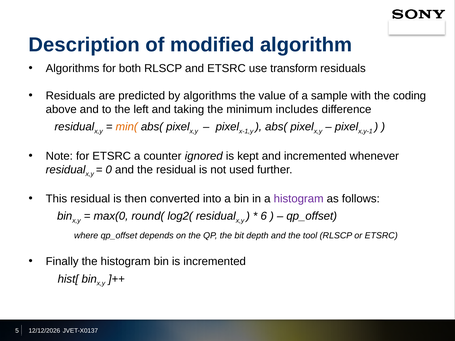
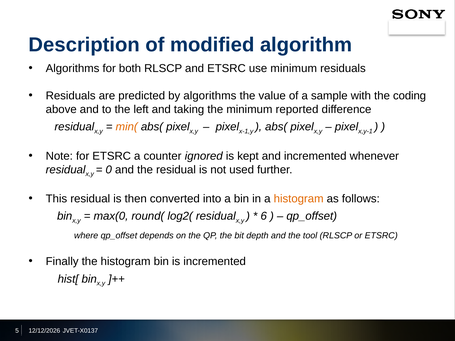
use transform: transform -> minimum
includes: includes -> reported
histogram at (299, 199) colour: purple -> orange
